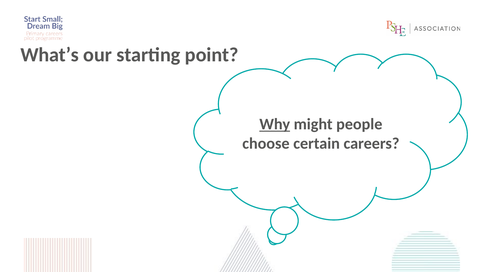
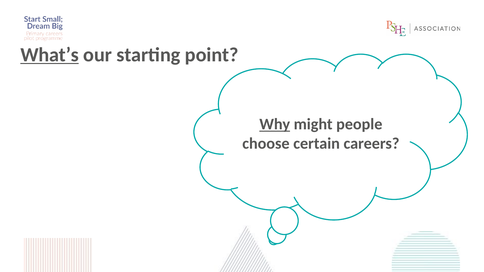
What’s underline: none -> present
